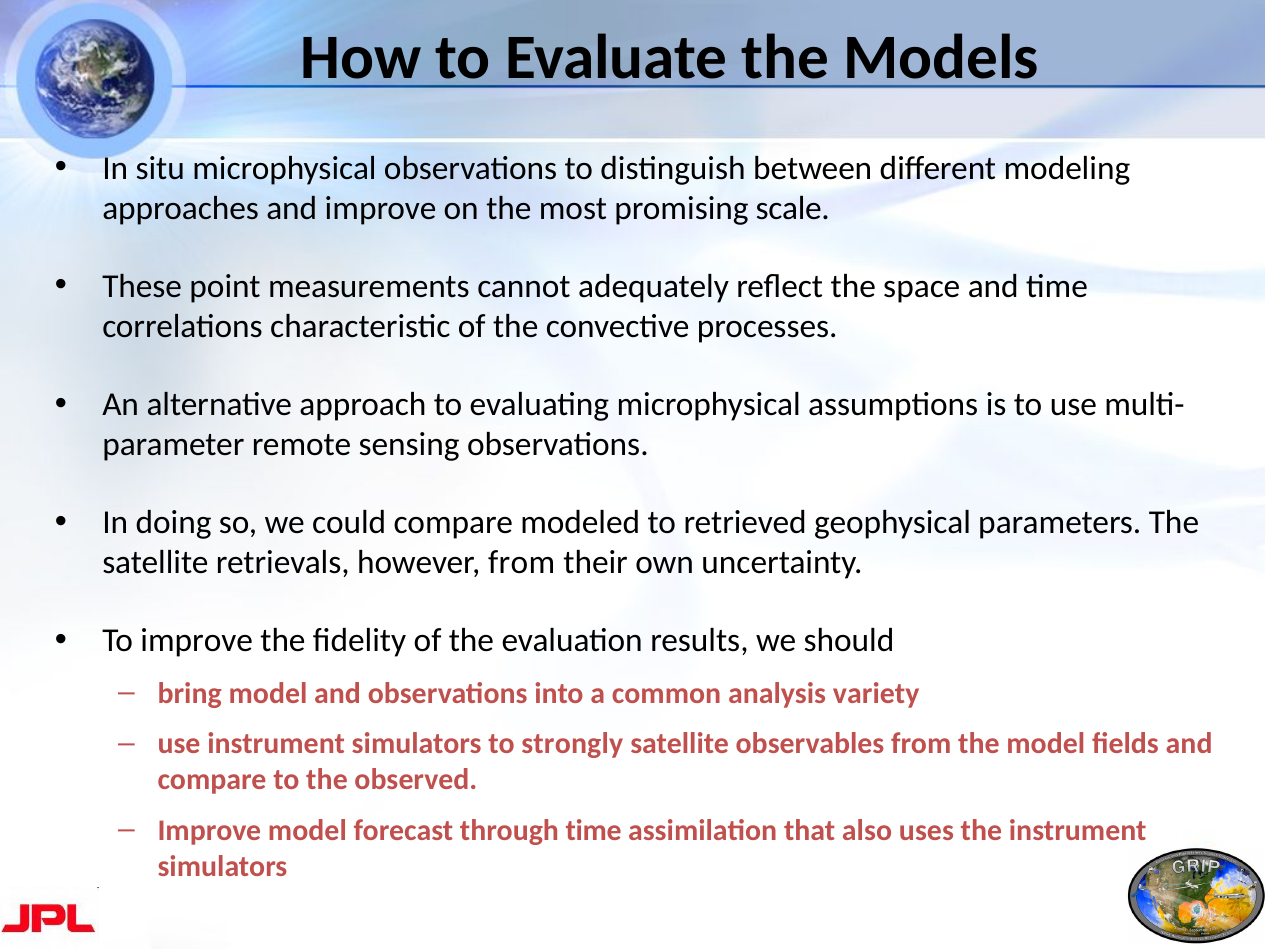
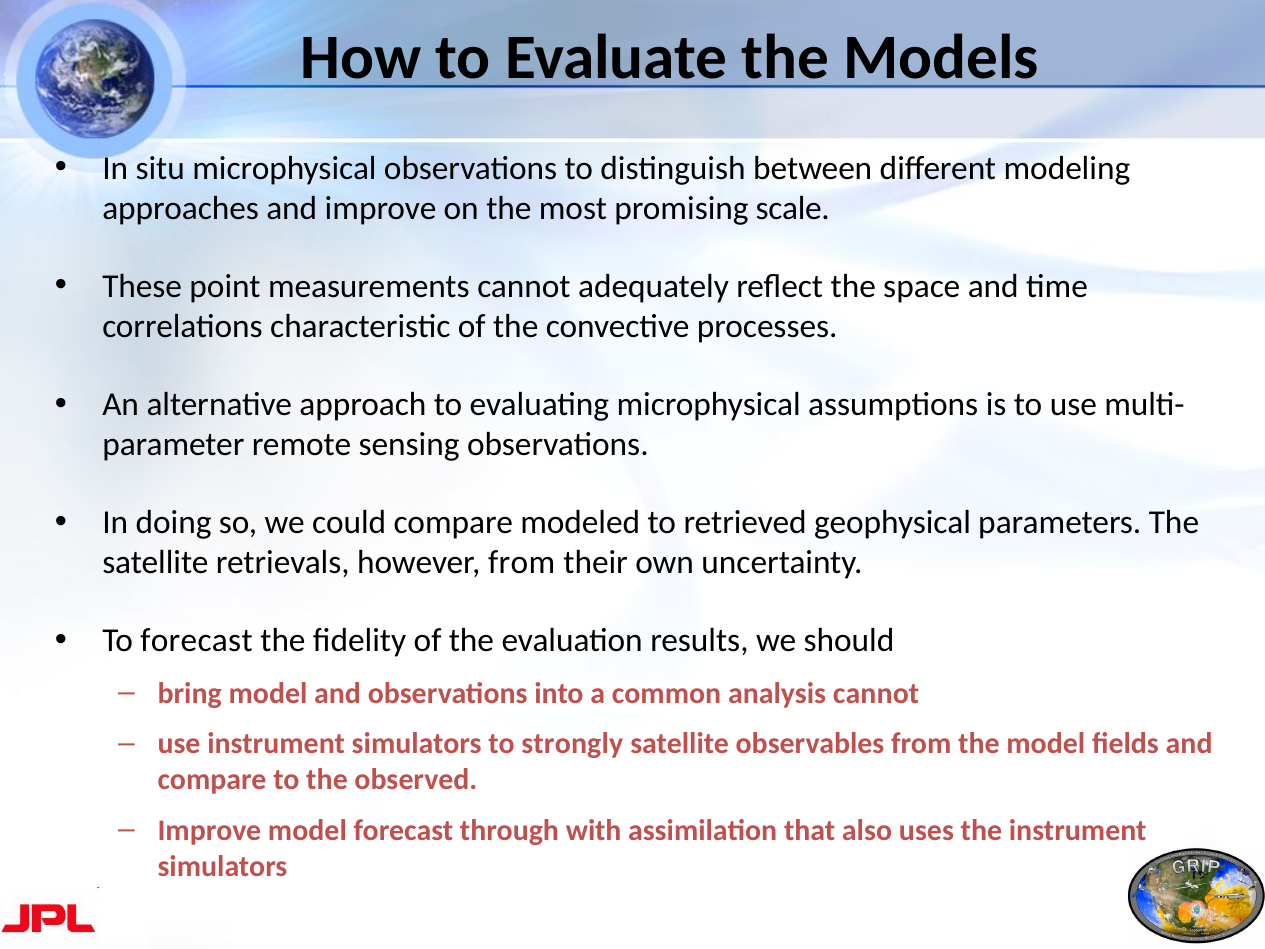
To improve: improve -> forecast
analysis variety: variety -> cannot
through time: time -> with
